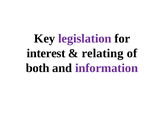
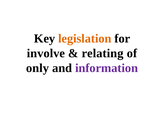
legislation colour: purple -> orange
interest: interest -> involve
both: both -> only
